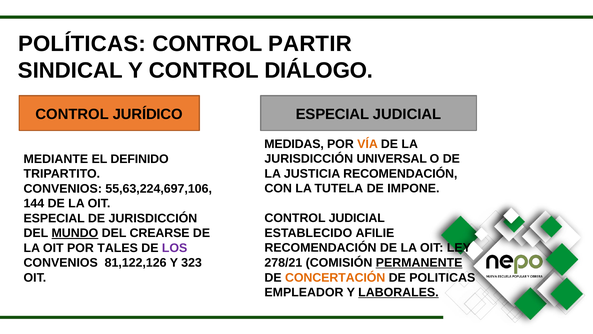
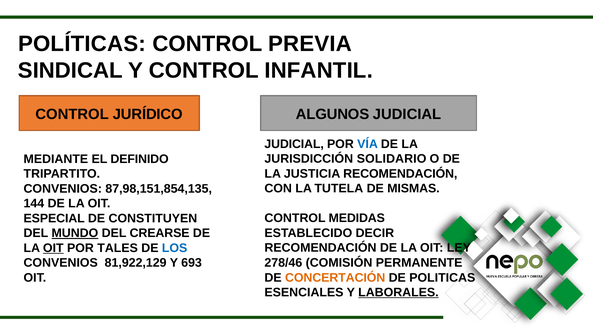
PARTIR: PARTIR -> PREVIA
DIÁLOGO: DIÁLOGO -> INFANTIL
ESPECIAL at (333, 114): ESPECIAL -> ALGUNOS
MEDIDAS at (294, 144): MEDIDAS -> JUDICIAL
VÍA colour: orange -> blue
UNIVERSAL: UNIVERSAL -> SOLIDARIO
IMPONE: IMPONE -> MISMAS
55,63,224,697,106: 55,63,224,697,106 -> 87,98,151,854,135
CONTROL JUDICIAL: JUDICIAL -> MEDIDAS
DE JURISDICCIÓN: JURISDICCIÓN -> CONSTITUYEN
AFILIE: AFILIE -> DECIR
OIT at (53, 248) underline: none -> present
LOS colour: purple -> blue
278/21: 278/21 -> 278/46
PERMANENTE underline: present -> none
81,122,126: 81,122,126 -> 81,922,129
323: 323 -> 693
EMPLEADOR: EMPLEADOR -> ESENCIALES
